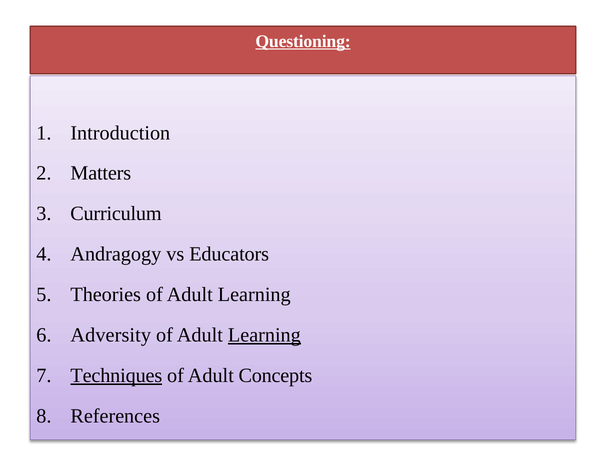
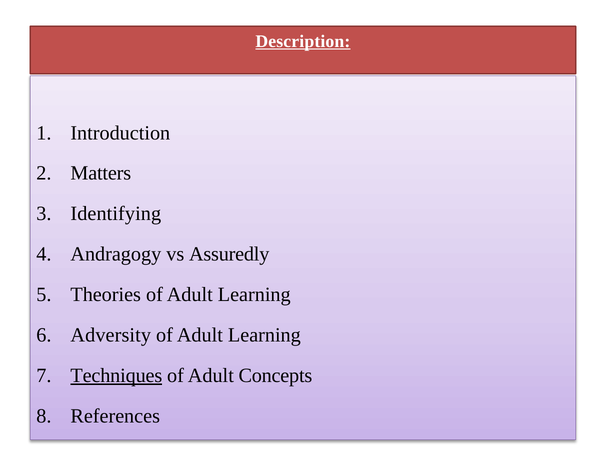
Questioning: Questioning -> Description
Curriculum: Curriculum -> Identifying
Educators: Educators -> Assuredly
Learning at (264, 335) underline: present -> none
